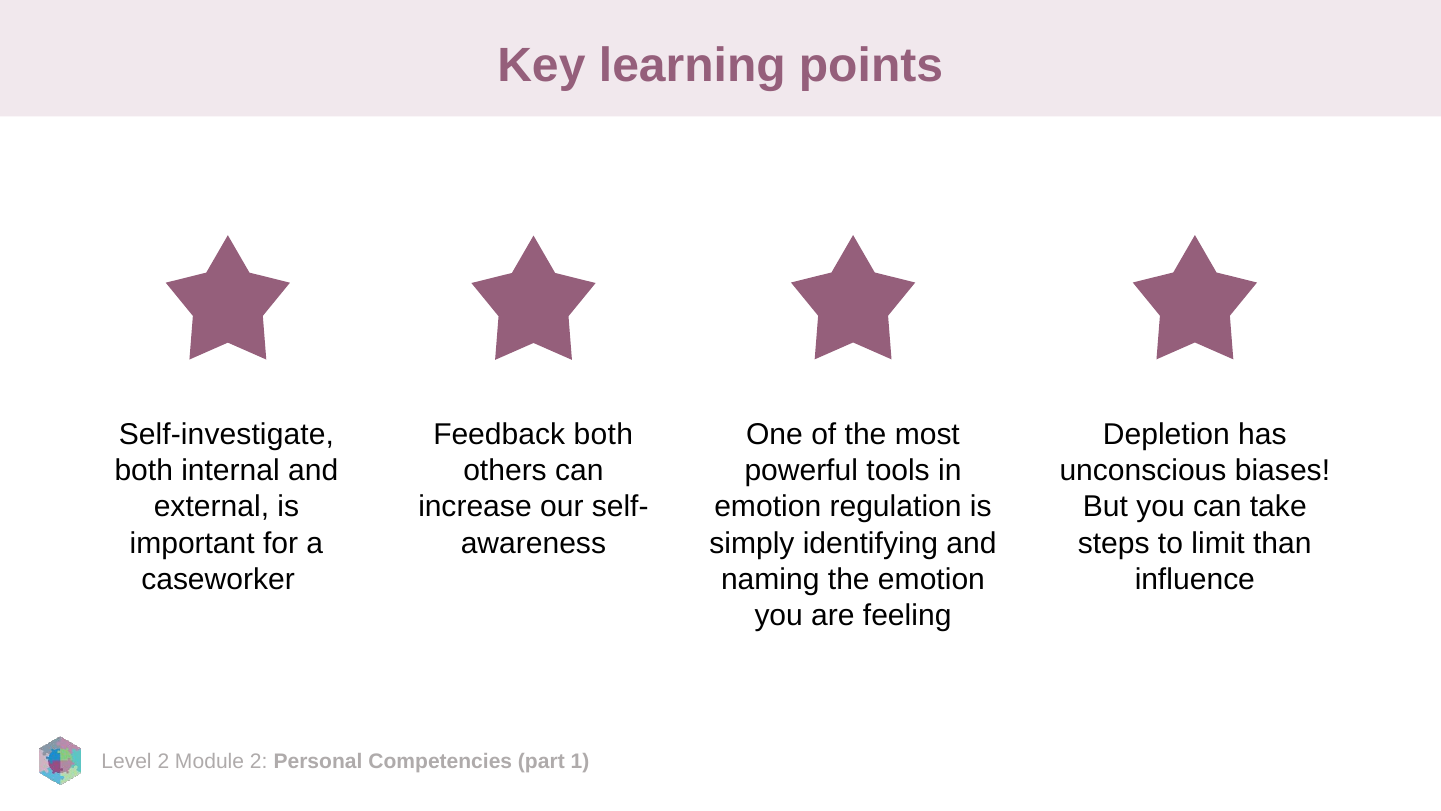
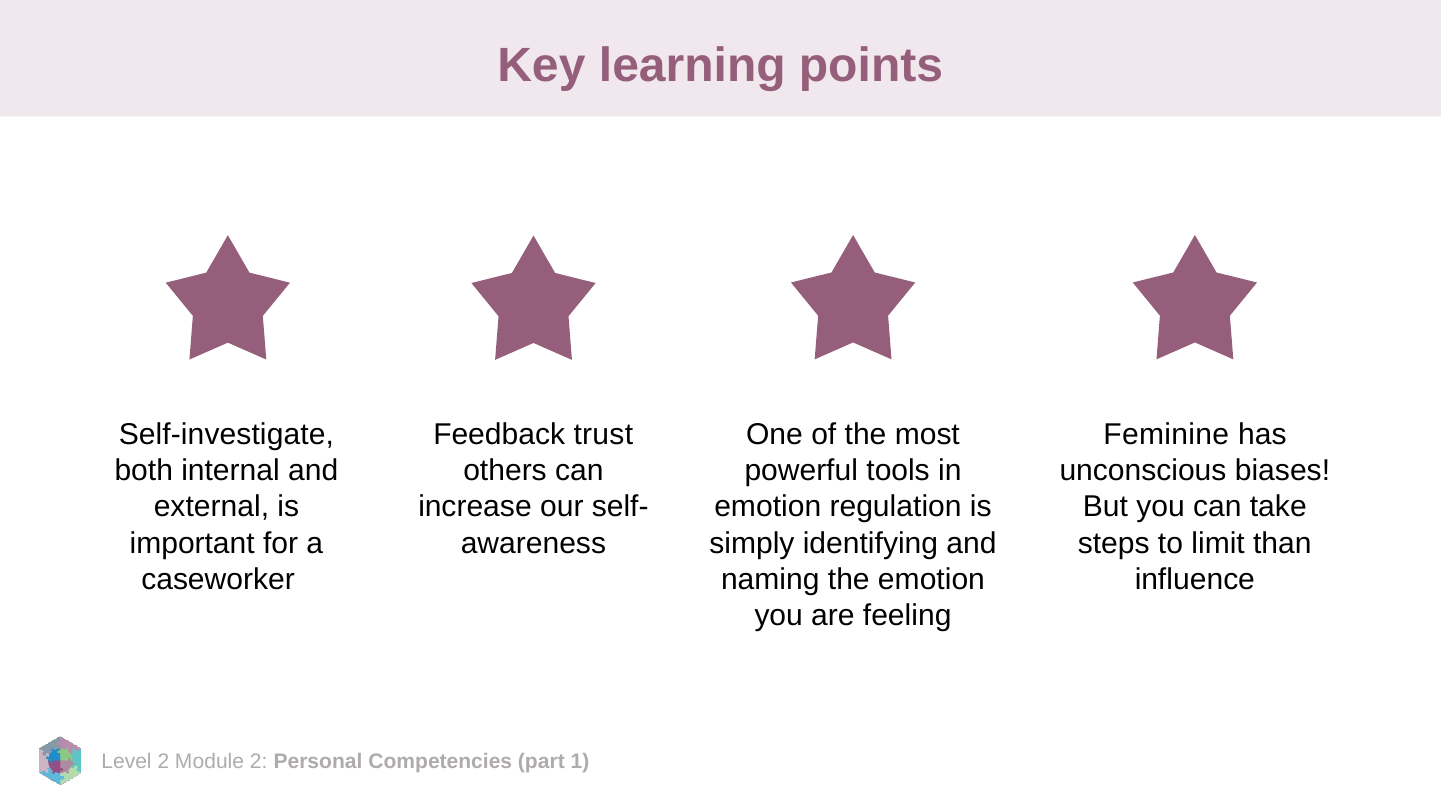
Feedback both: both -> trust
Depletion: Depletion -> Feminine
